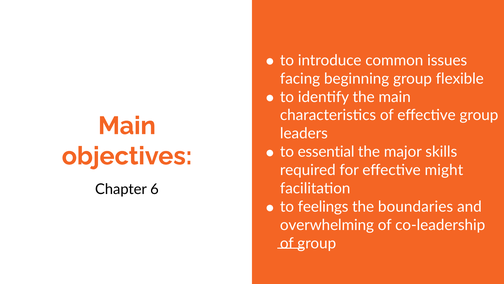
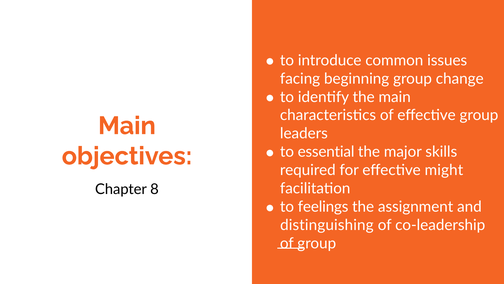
flexible: flexible -> change
6: 6 -> 8
boundaries: boundaries -> assignment
overwhelming: overwhelming -> distinguishing
